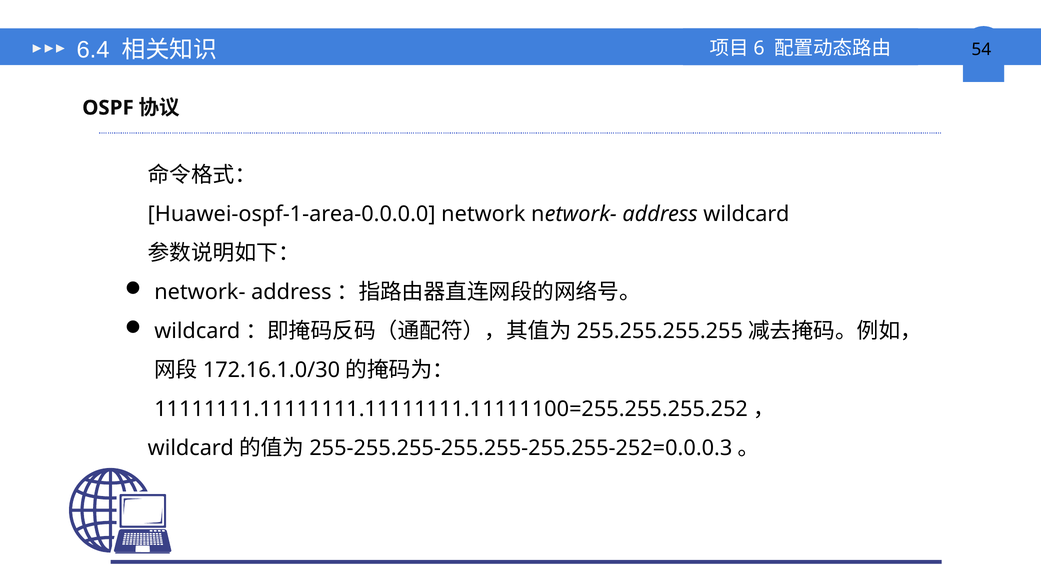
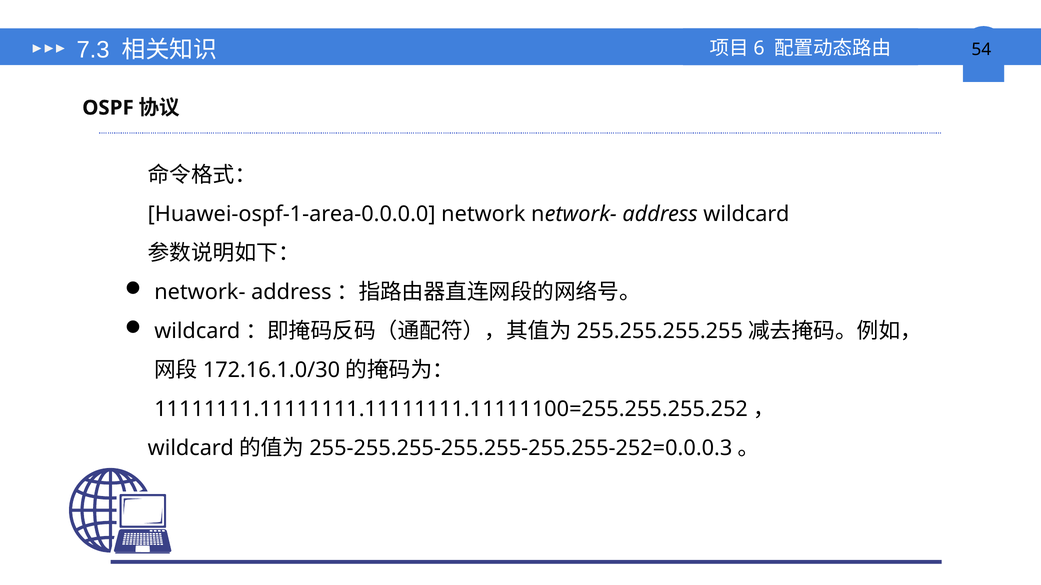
6.4: 6.4 -> 7.3
